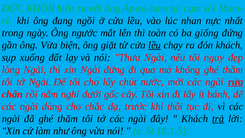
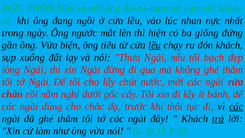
KHÔN: KHÔN -> THÔN
thì toàn: toàn -> hiện
giặt: giặt -> tiêu
nguy: nguy -> bạch
rửa underline: present -> none
các at (236, 106) underline: none -> present
